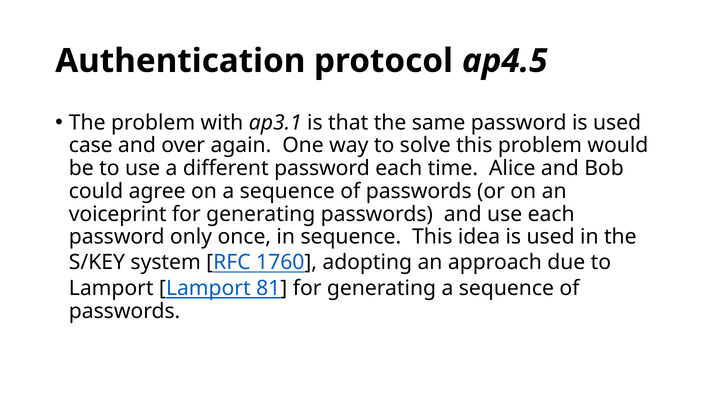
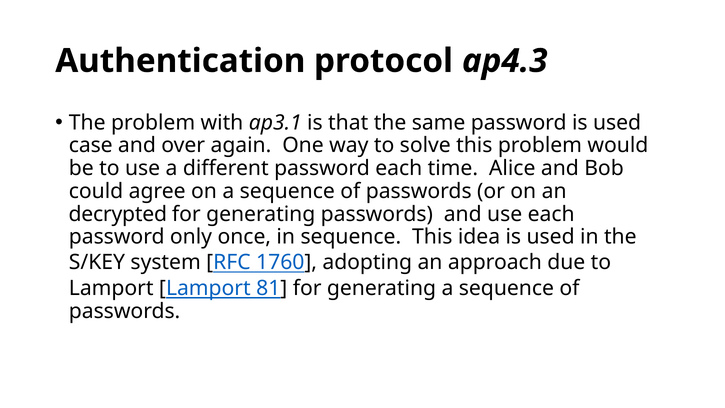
ap4.5: ap4.5 -> ap4.3
voiceprint: voiceprint -> decrypted
